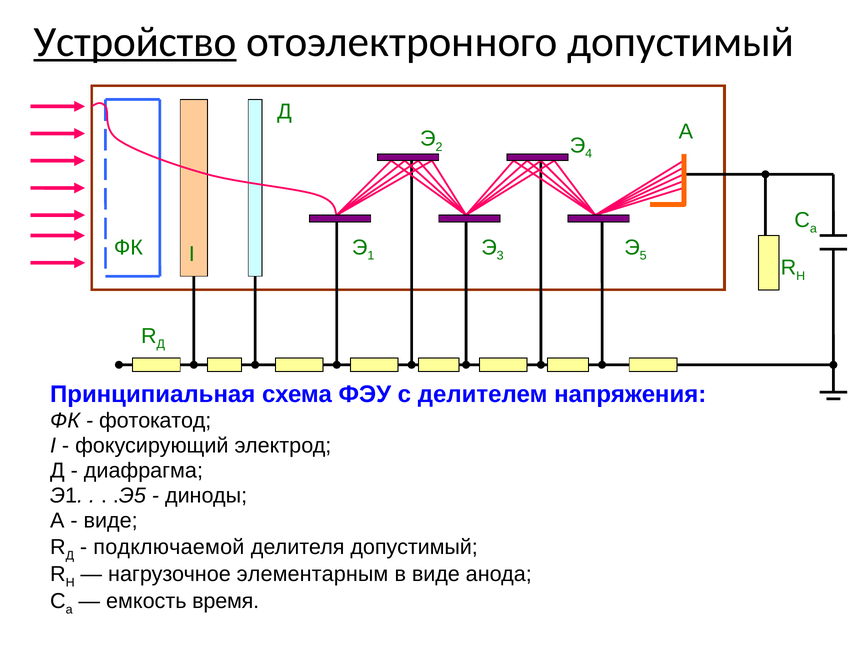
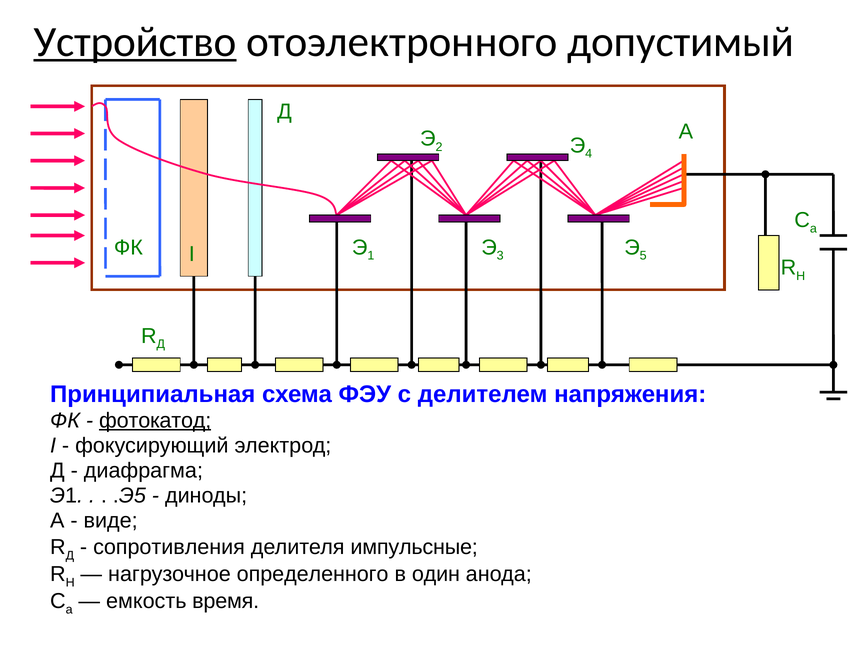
фотокатод underline: none -> present
подключаемой: подключаемой -> сопротивления
делителя допустимый: допустимый -> импульсные
элементарным: элементарным -> определенного
в виде: виде -> один
